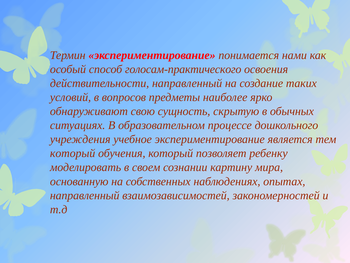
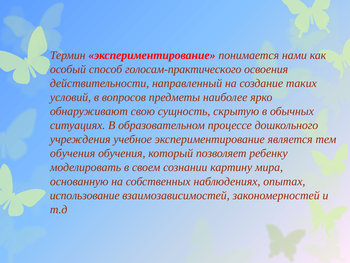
который at (73, 153): который -> обучения
направленный at (85, 195): направленный -> использование
